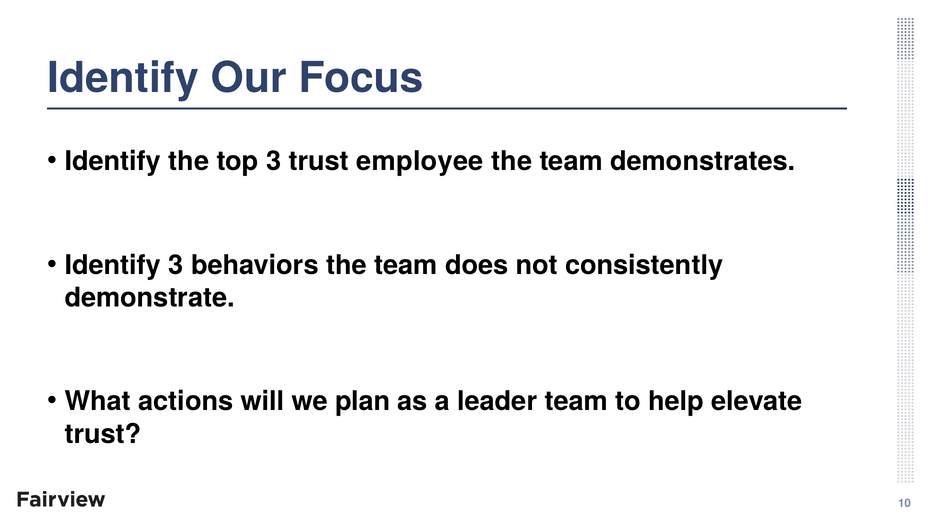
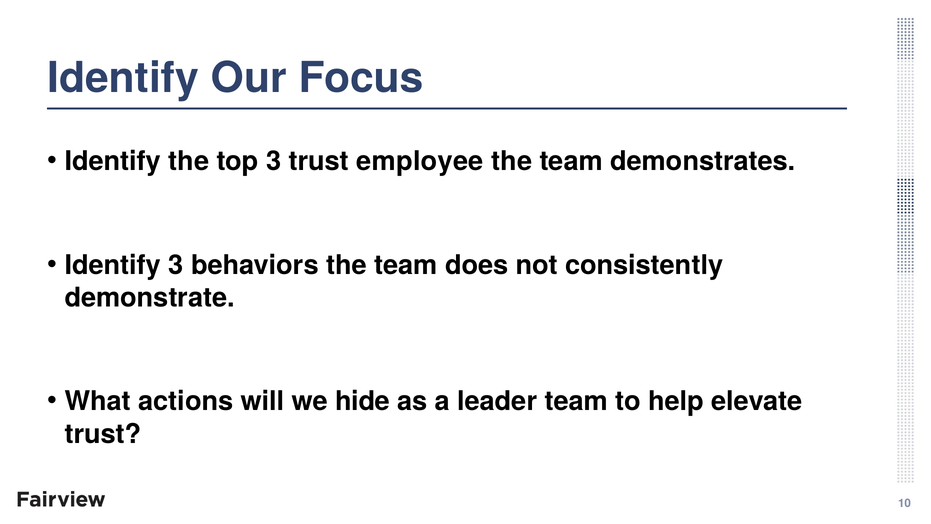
plan: plan -> hide
